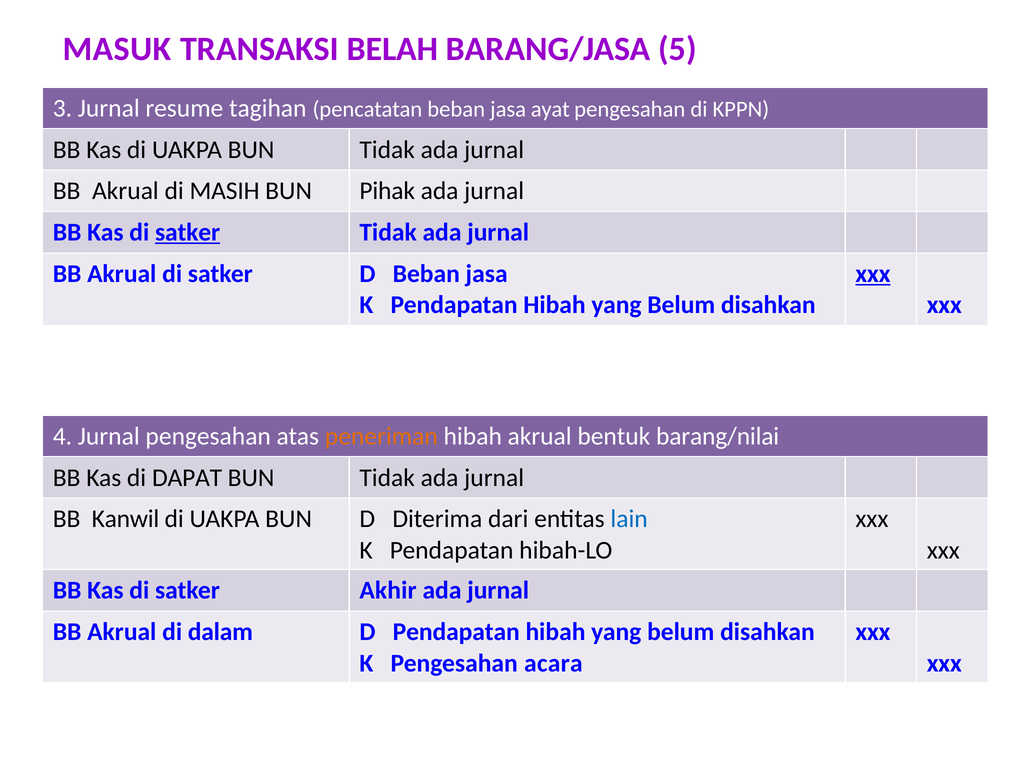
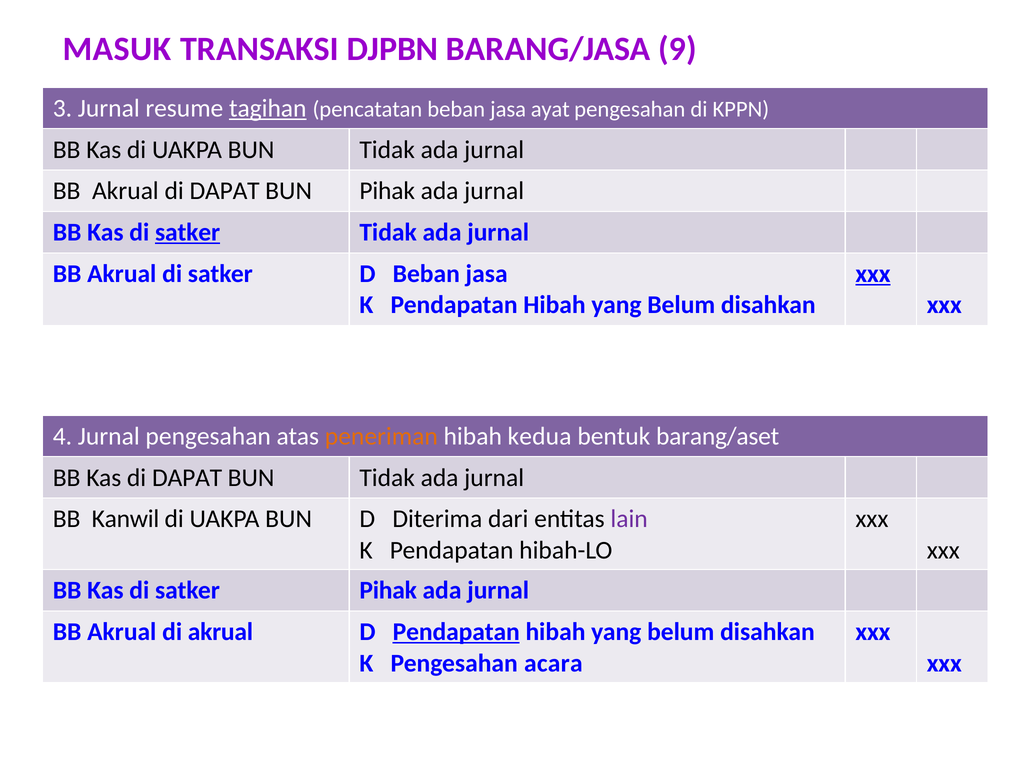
BELAH: BELAH -> DJPBN
5: 5 -> 9
tagihan underline: none -> present
Akrual di MASIH: MASIH -> DAPAT
hibah akrual: akrual -> kedua
barang/nilai: barang/nilai -> barang/aset
lain colour: blue -> purple
satker Akhir: Akhir -> Pihak
di dalam: dalam -> akrual
Pendapatan at (456, 632) underline: none -> present
